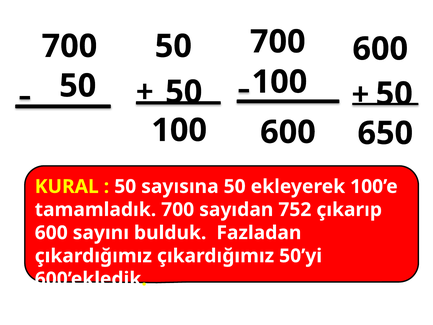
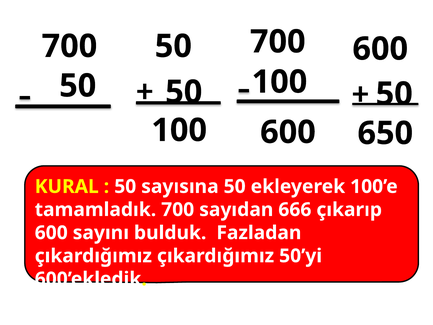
752: 752 -> 666
